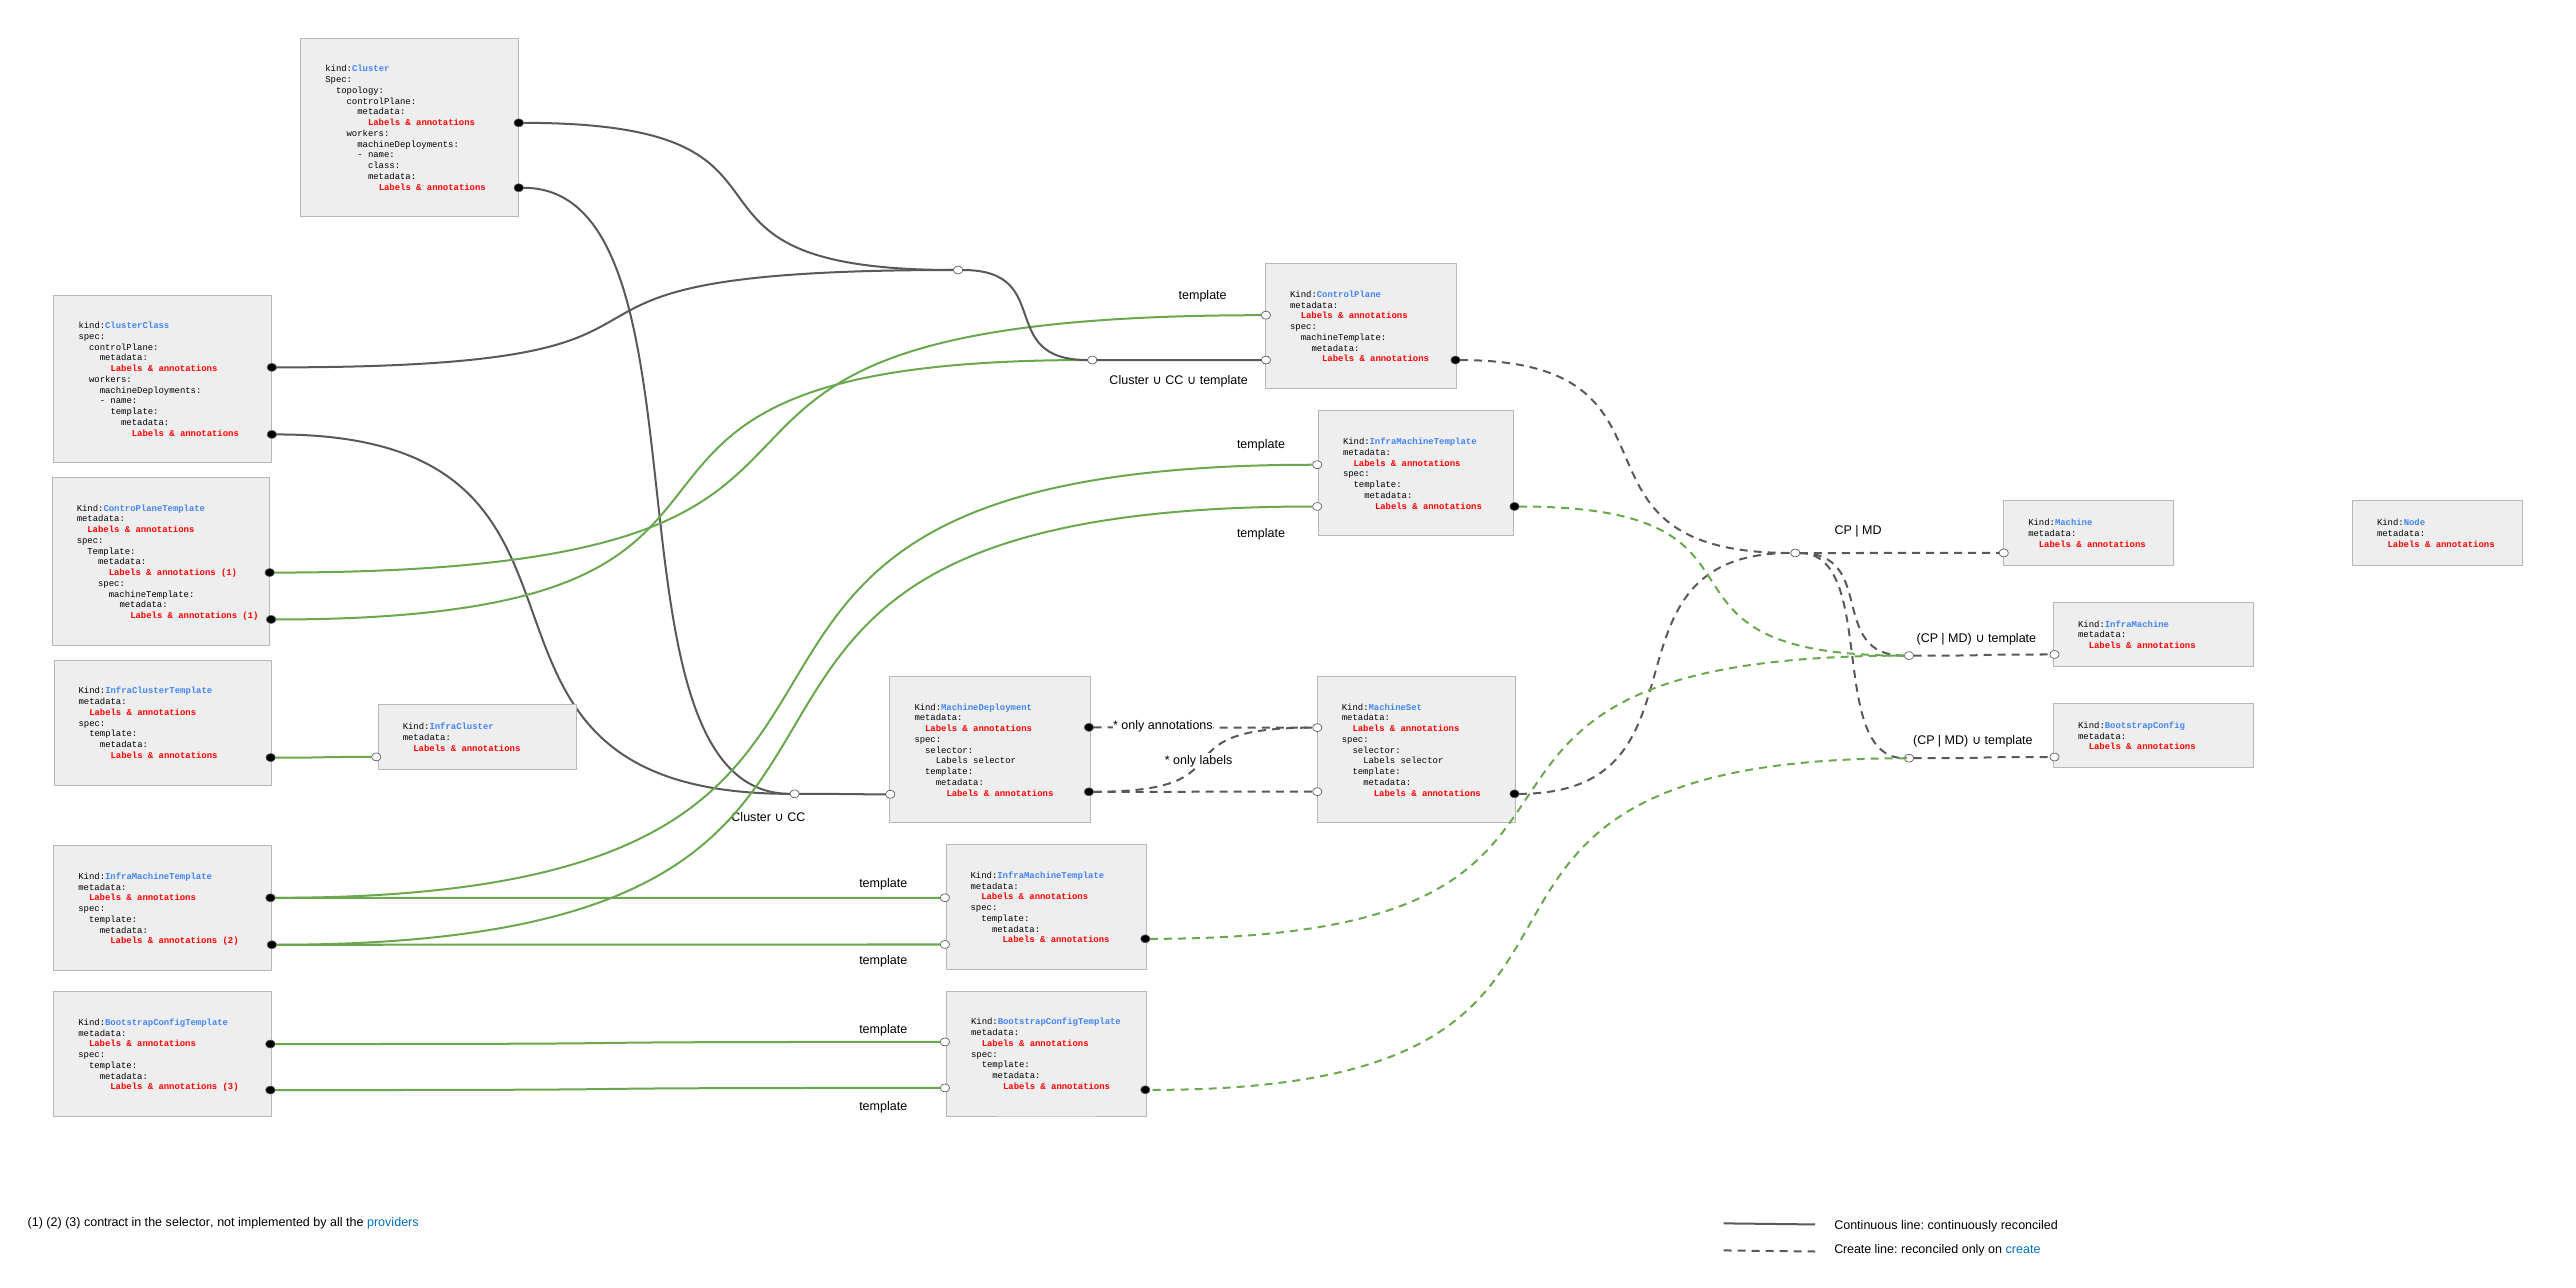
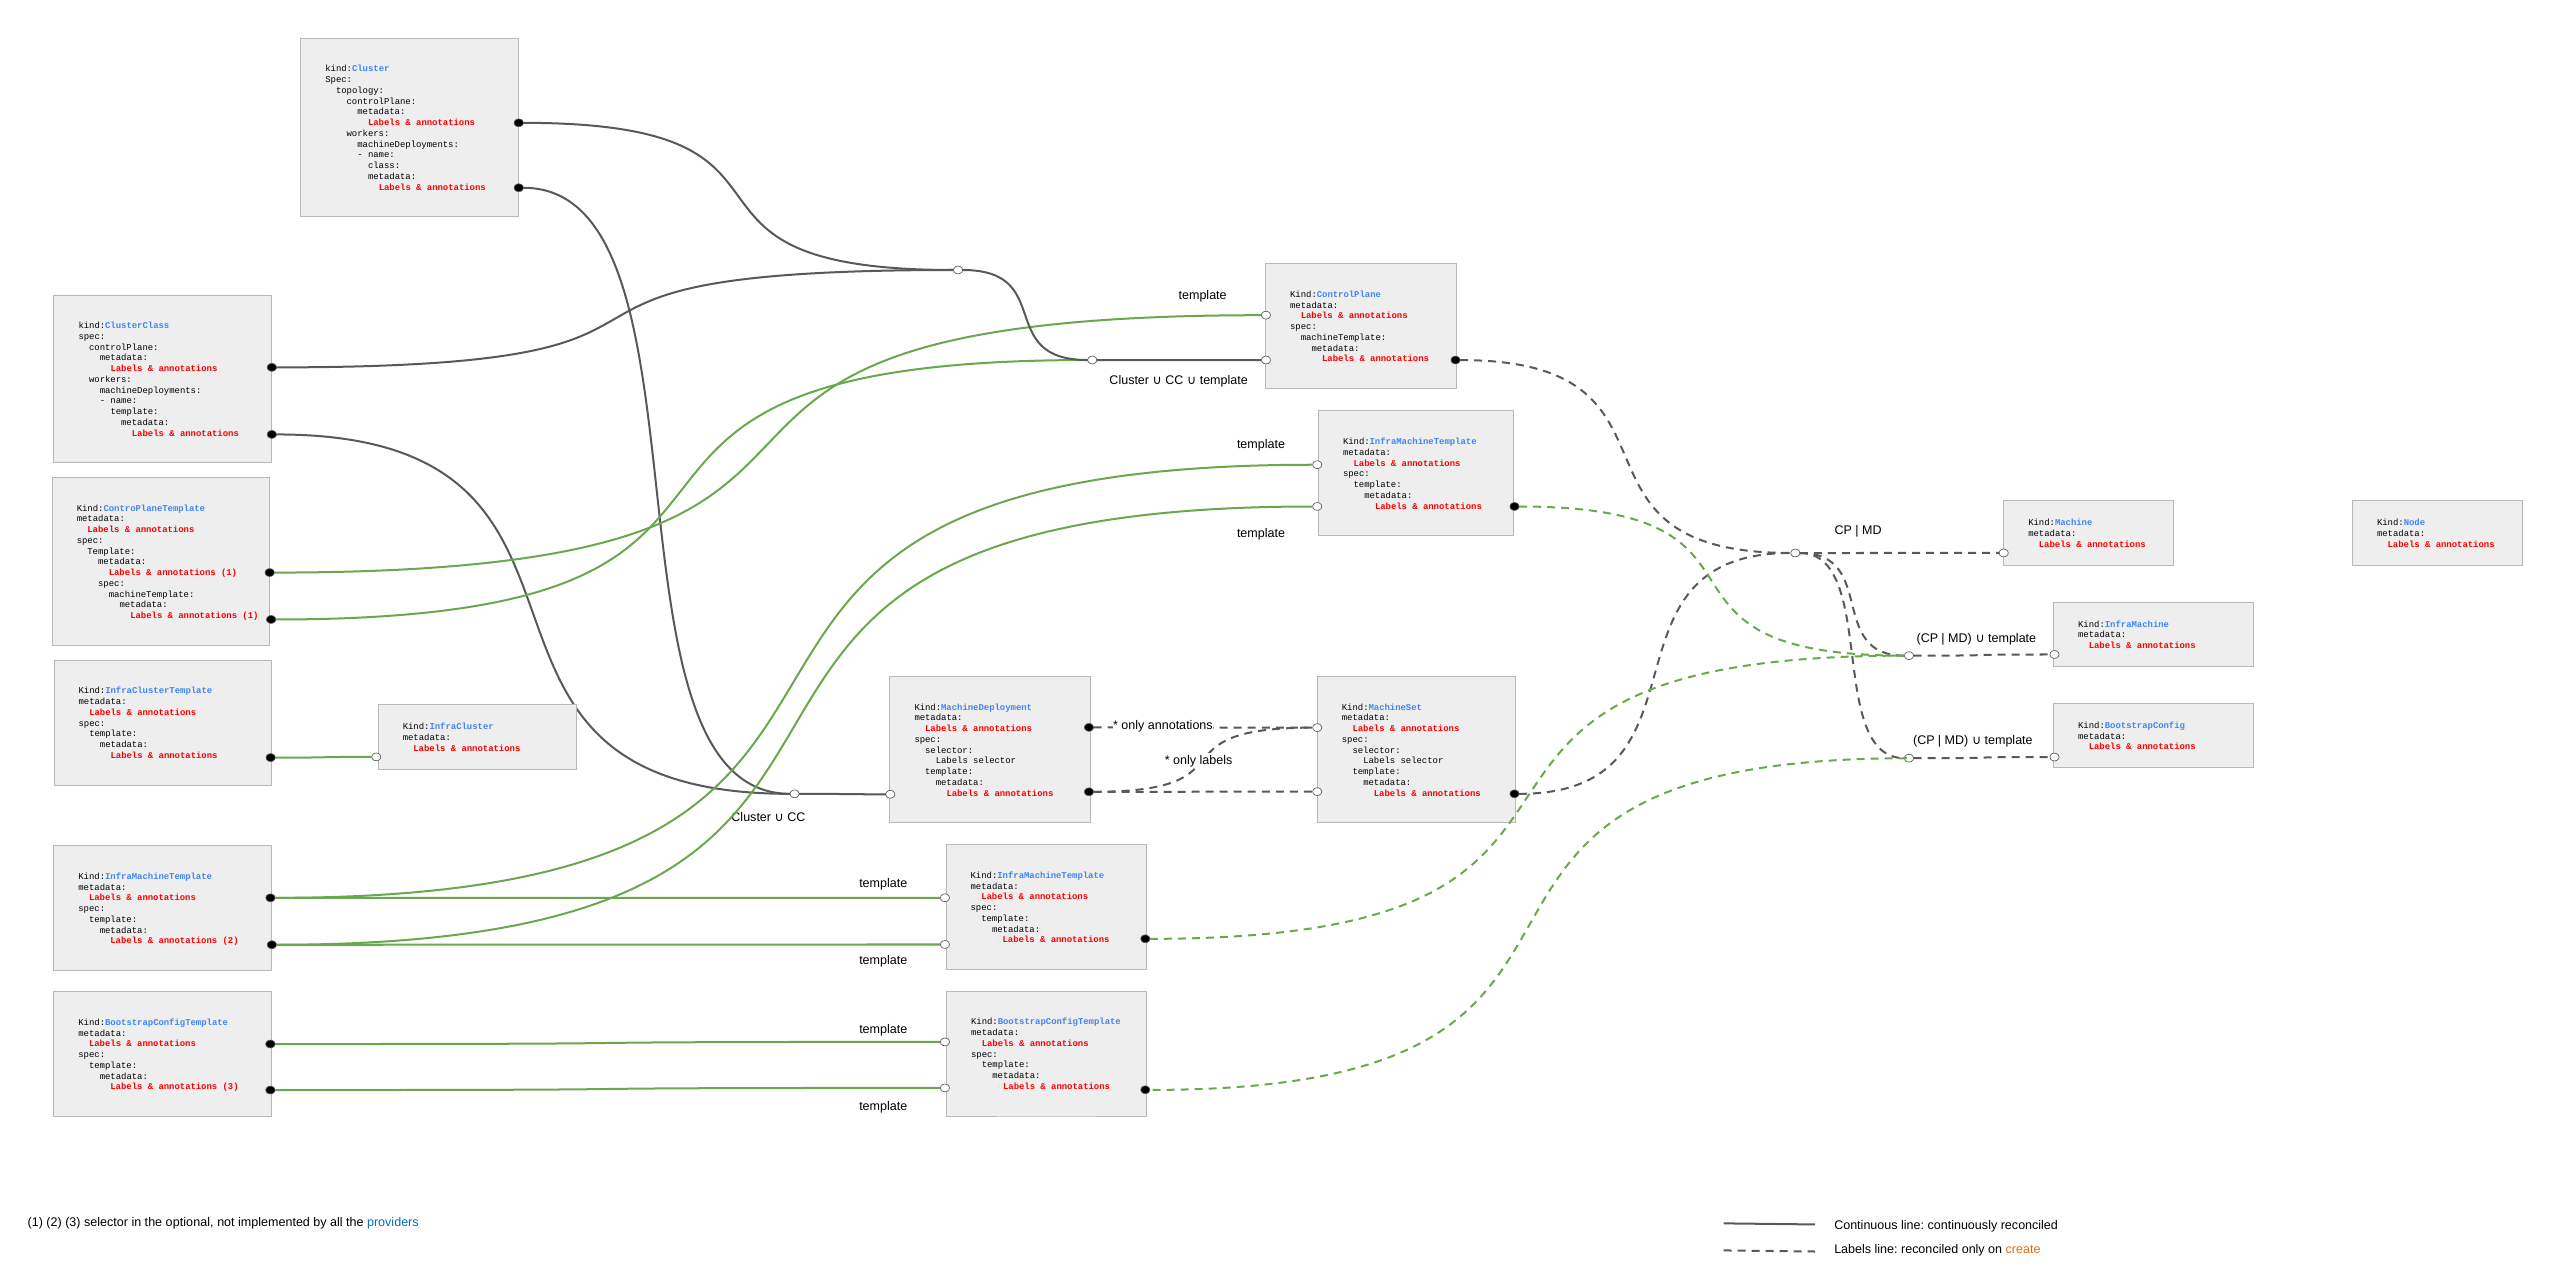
3 contract: contract -> selector
the selector: selector -> optional
Create at (1853, 1250): Create -> Labels
create at (2023, 1250) colour: blue -> orange
